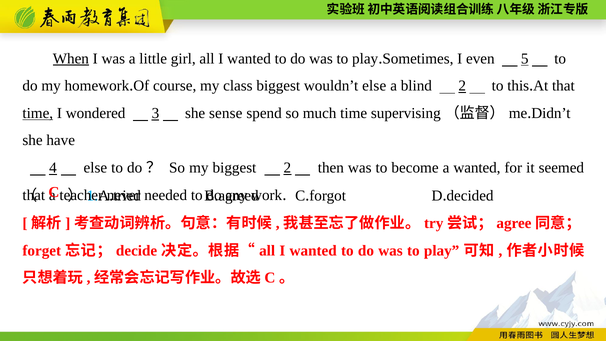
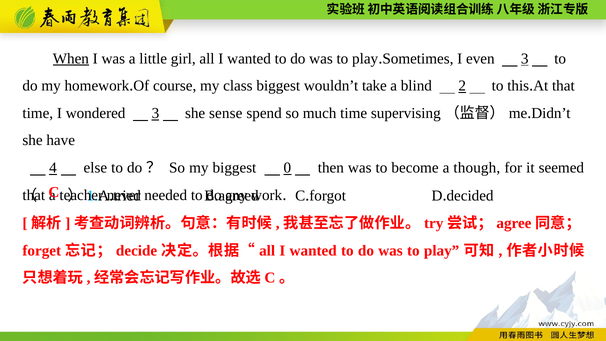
even 5: 5 -> 3
wouldn’t else: else -> take
time at (38, 113) underline: present -> none
biggest 2: 2 -> 0
a wanted: wanted -> though
